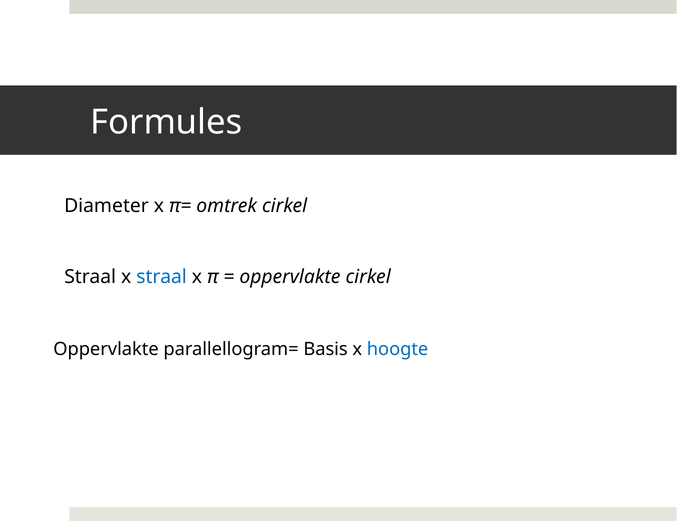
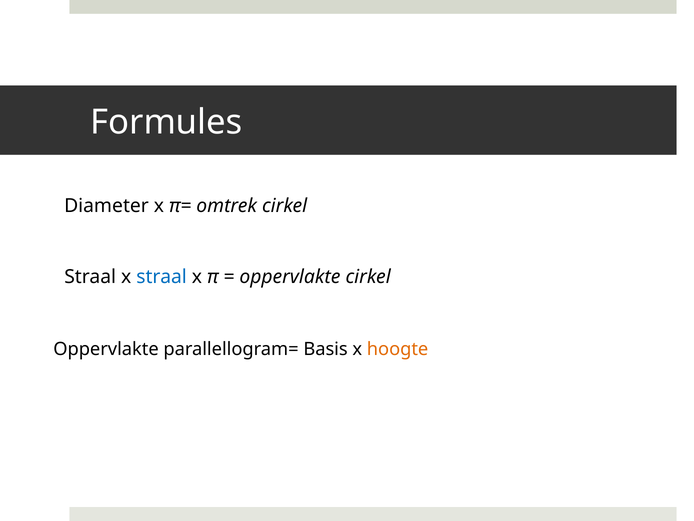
hoogte colour: blue -> orange
